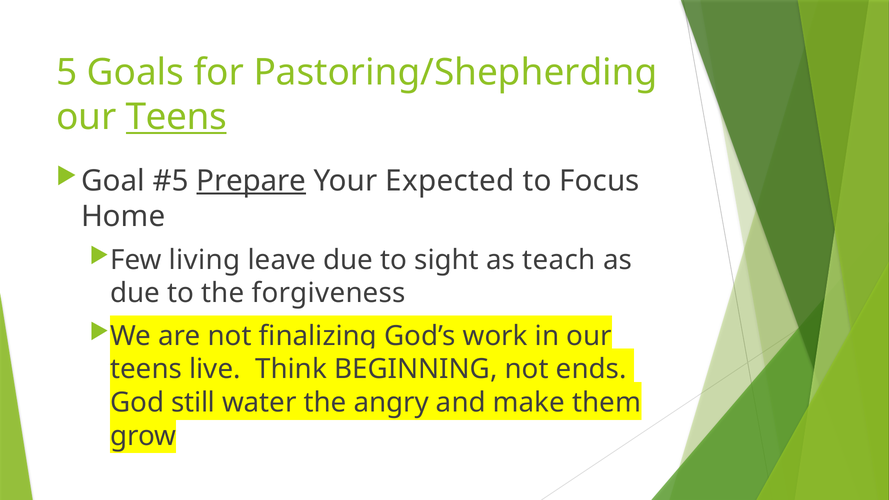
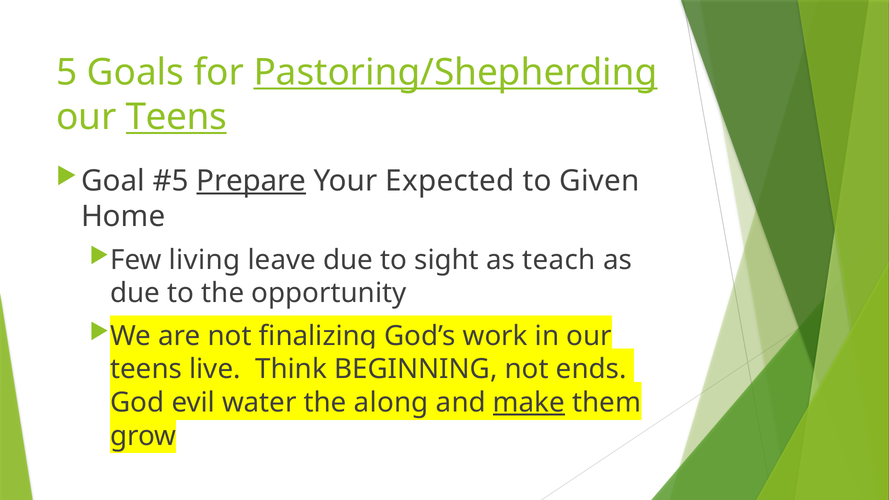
Pastoring/Shepherding underline: none -> present
Focus: Focus -> Given
forgiveness: forgiveness -> opportunity
still: still -> evil
angry: angry -> along
make underline: none -> present
